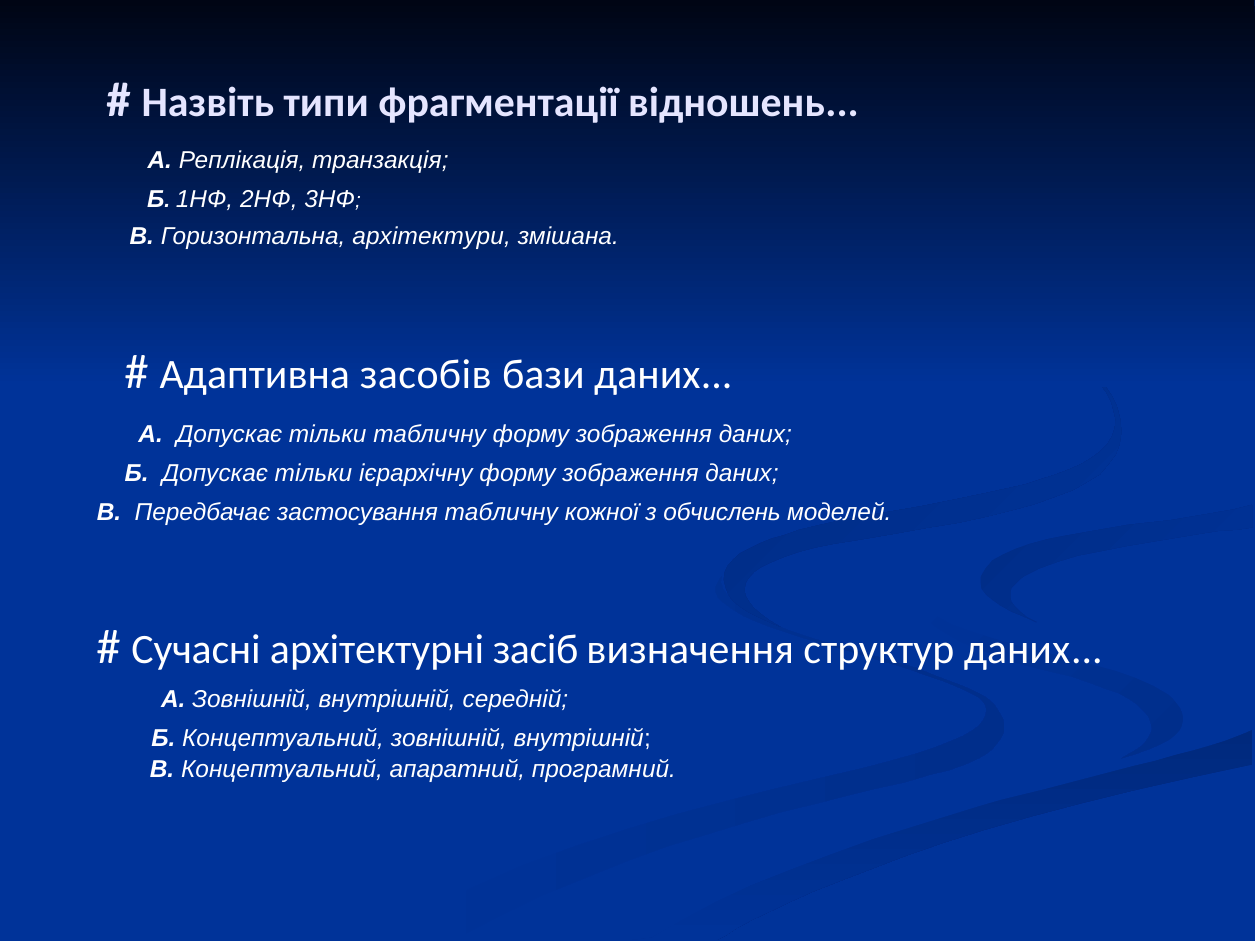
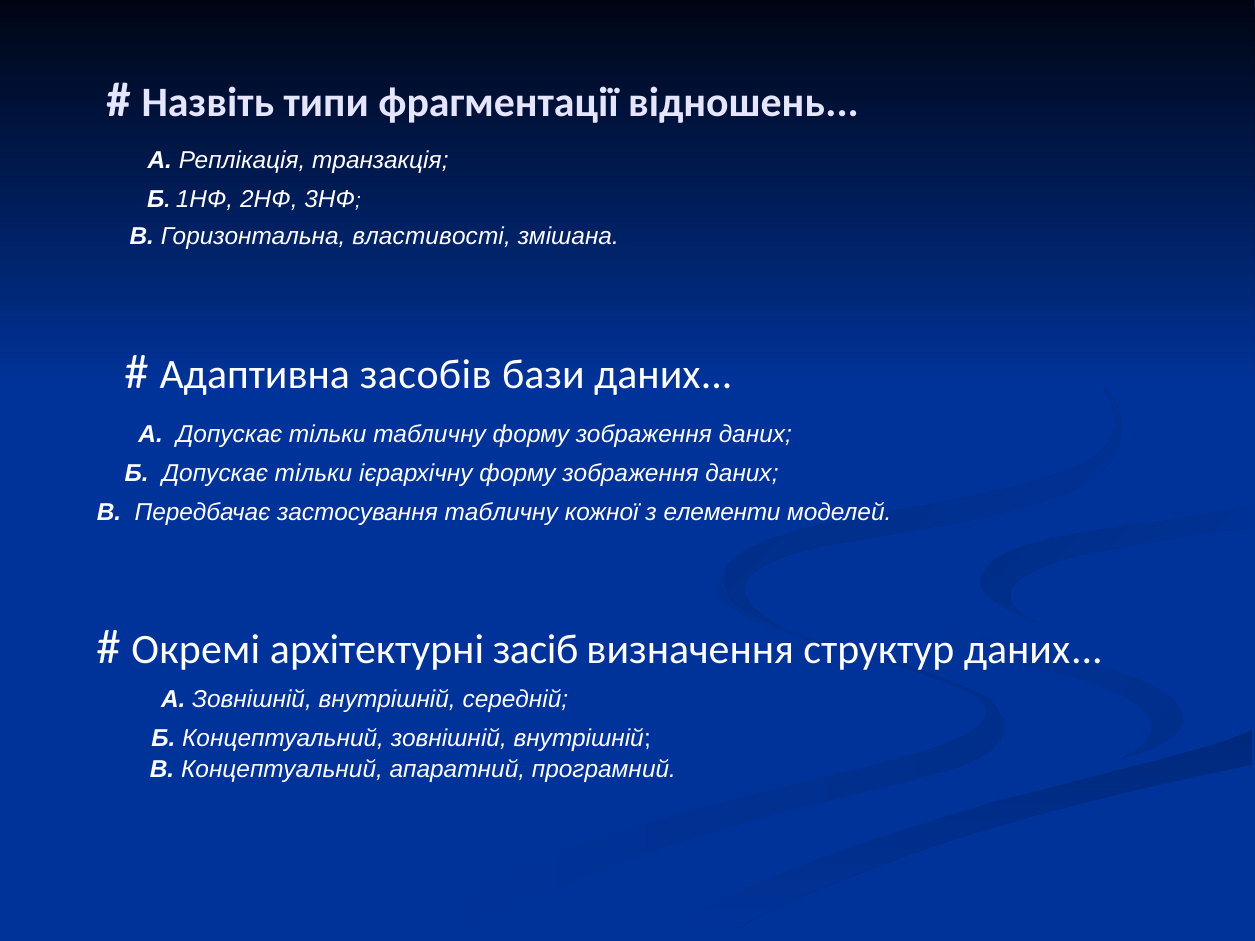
архітектури: архітектури -> властивості
обчислень: обчислень -> елементи
Сучасні: Сучасні -> Окремі
